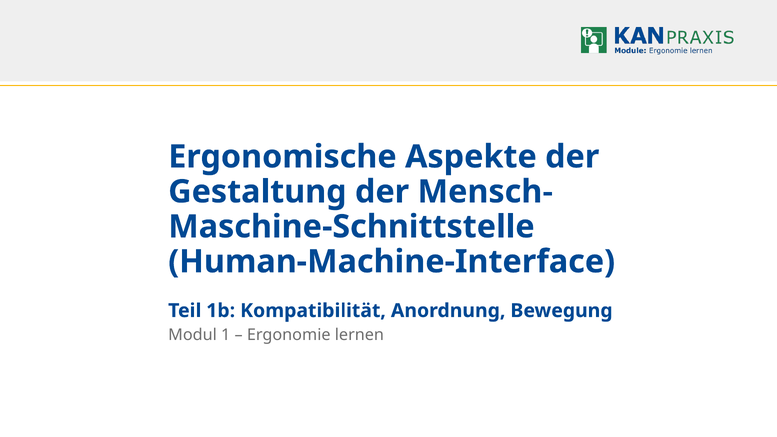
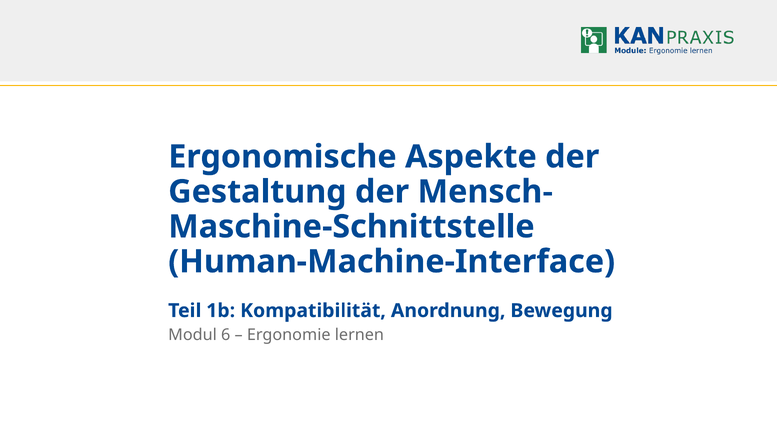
1: 1 -> 6
